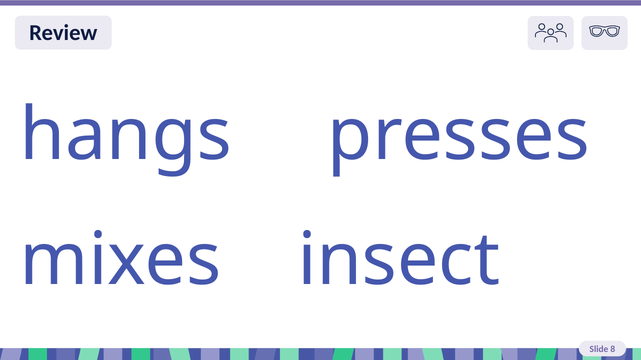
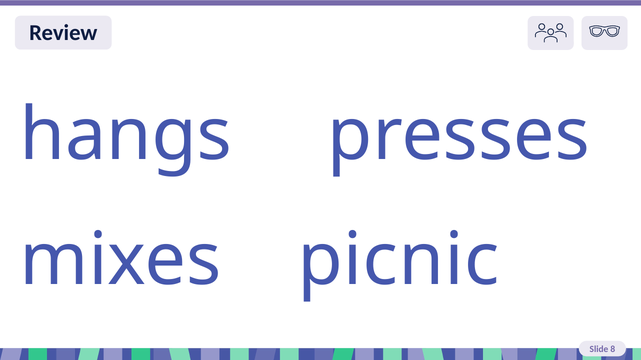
insect: insect -> picnic
